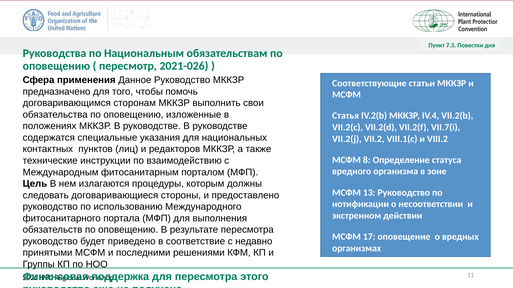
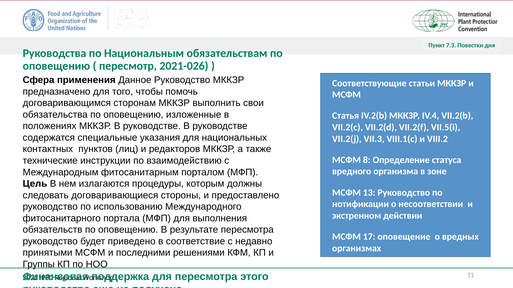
VII.7(i: VII.7(i -> VII.5(i
VII.2: VII.2 -> VII.3
